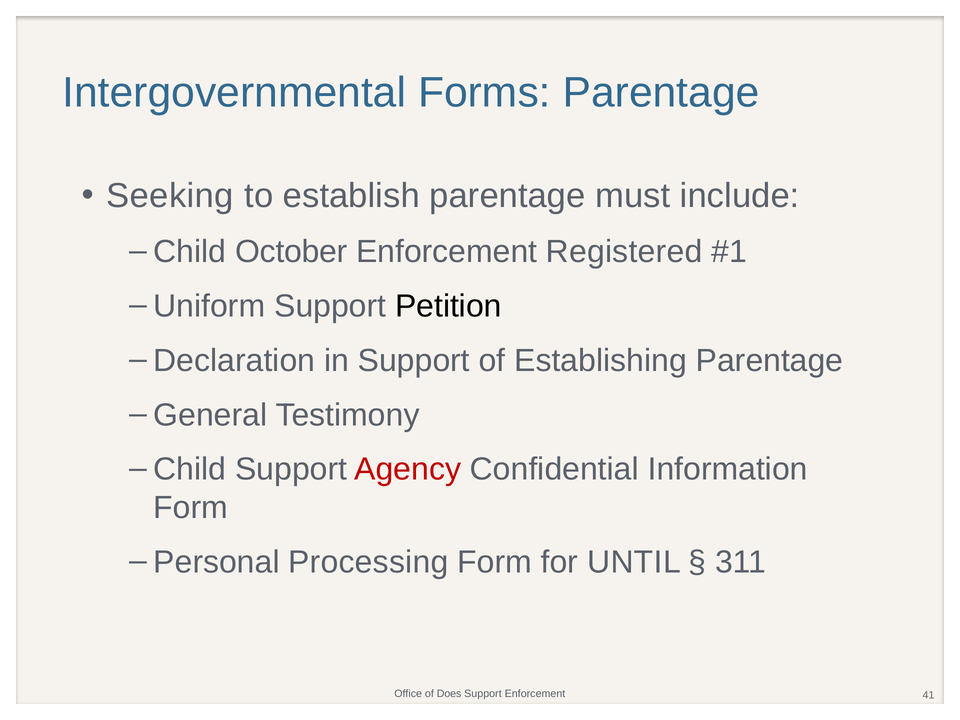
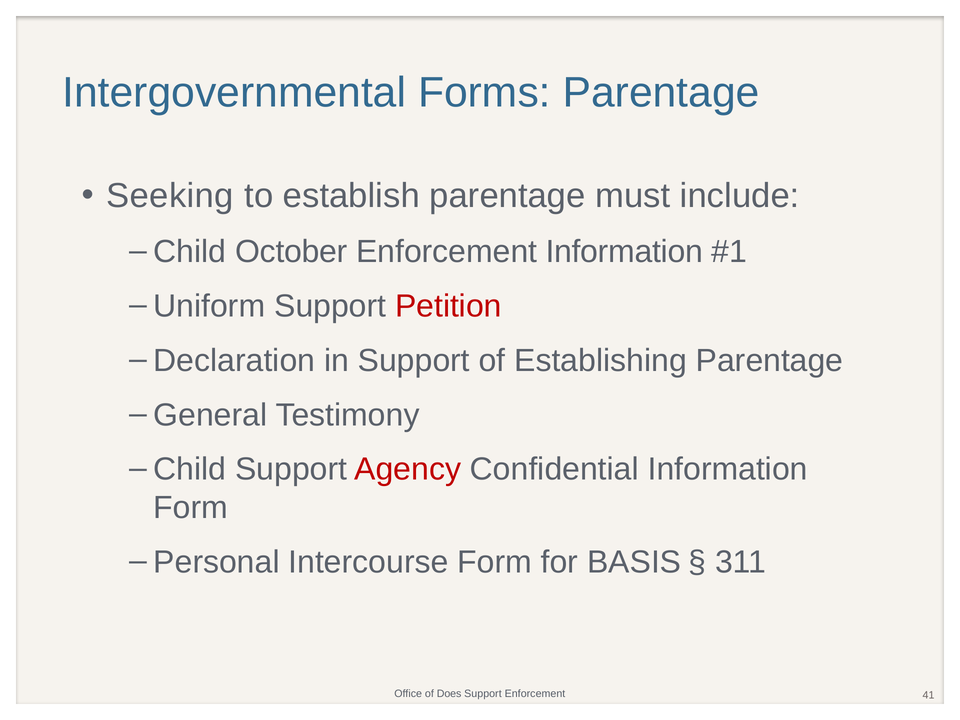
Enforcement Registered: Registered -> Information
Petition colour: black -> red
Processing: Processing -> Intercourse
UNTIL: UNTIL -> BASIS
